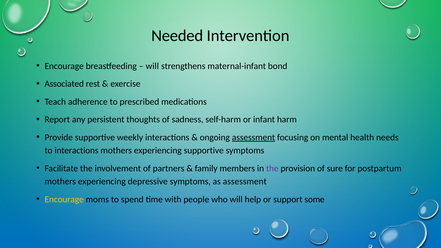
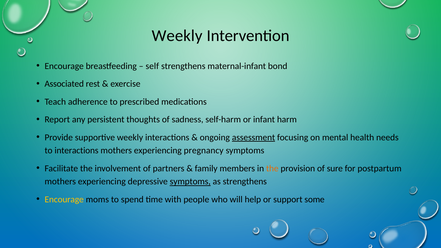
Needed at (177, 36): Needed -> Weekly
will at (152, 66): will -> self
experiencing supportive: supportive -> pregnancy
the at (272, 168) colour: purple -> orange
symptoms at (190, 182) underline: none -> present
as assessment: assessment -> strengthens
